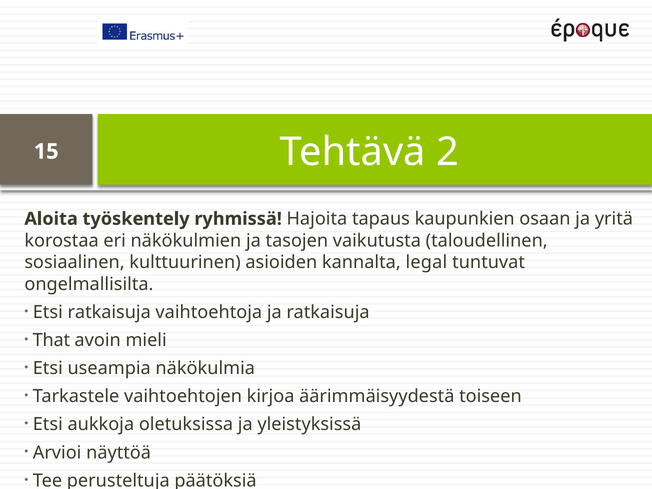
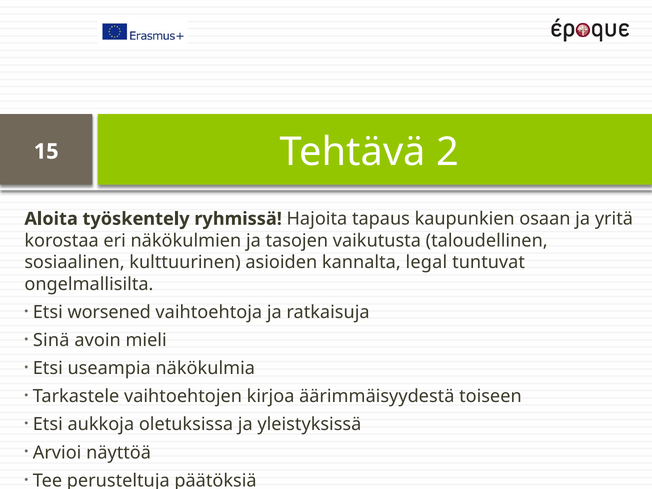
Etsi ratkaisuja: ratkaisuja -> worsened
That: That -> Sinä
